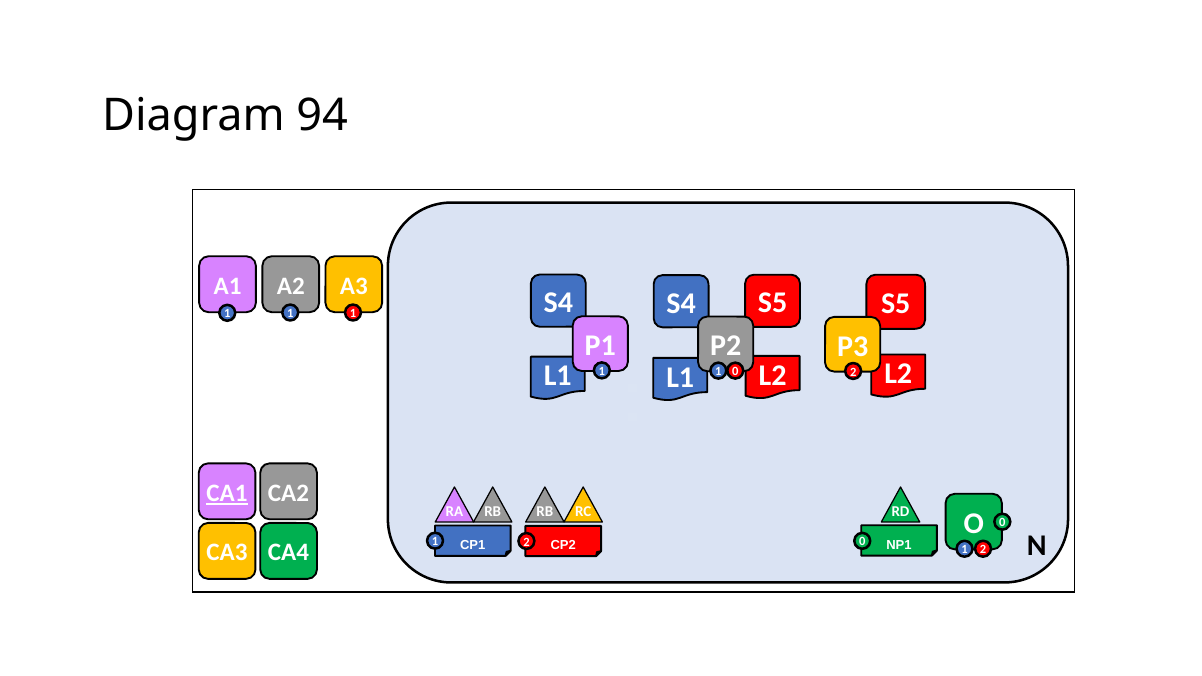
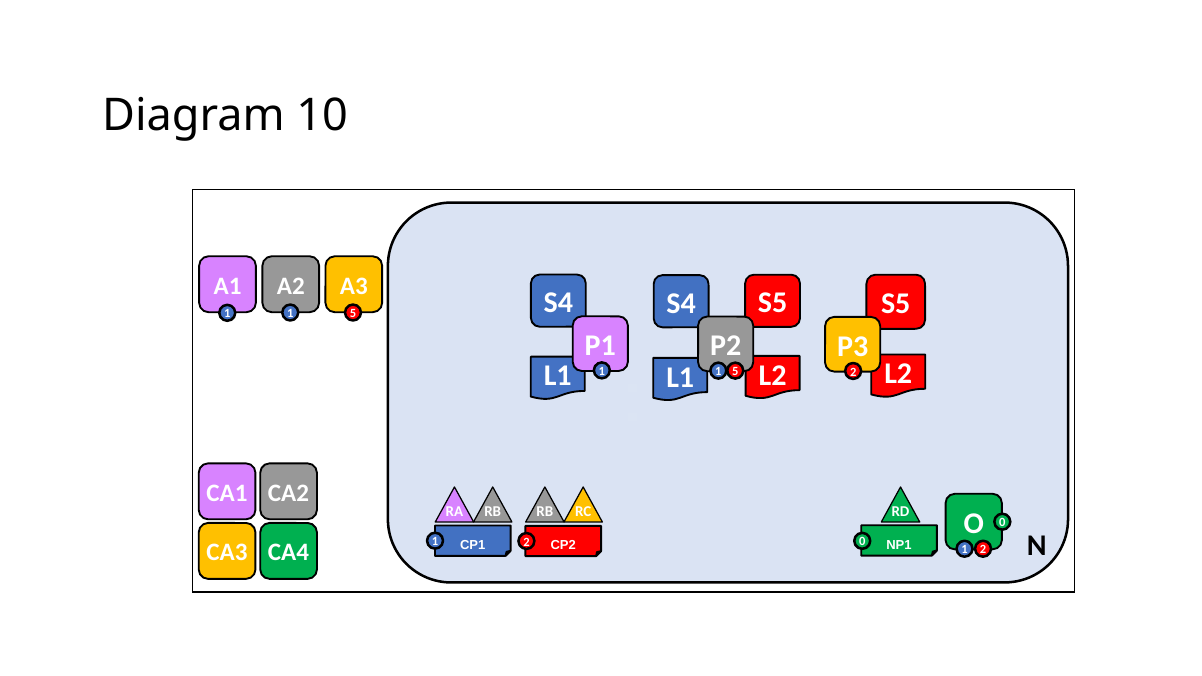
94: 94 -> 10
1 1 1: 1 -> 5
0 at (735, 372): 0 -> 5
CA1 underline: present -> none
